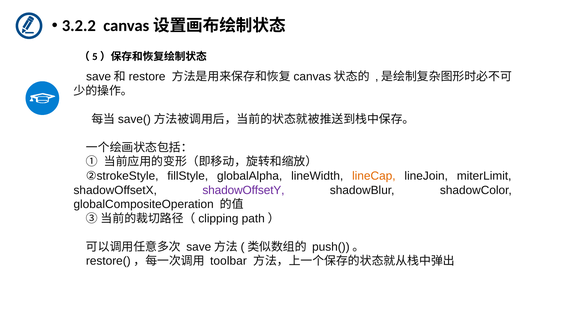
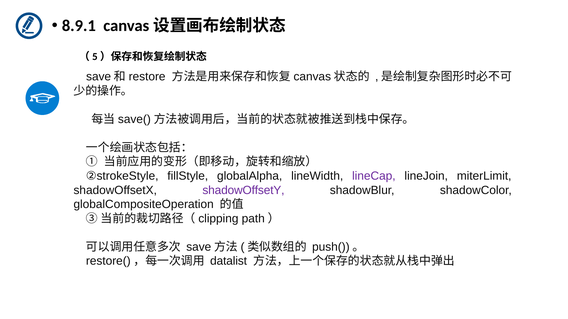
3.2.2: 3.2.2 -> 8.9.1
lineCap colour: orange -> purple
toolbar: toolbar -> datalist
